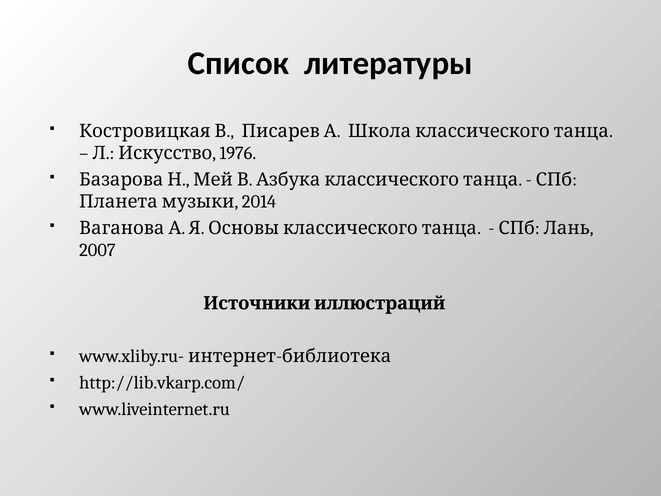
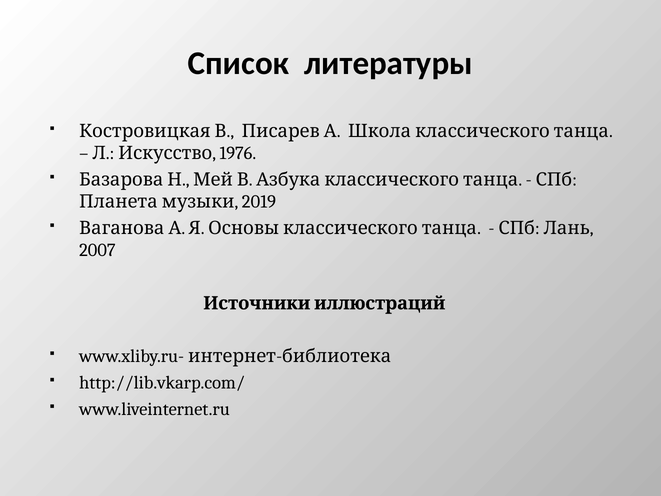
2014: 2014 -> 2019
